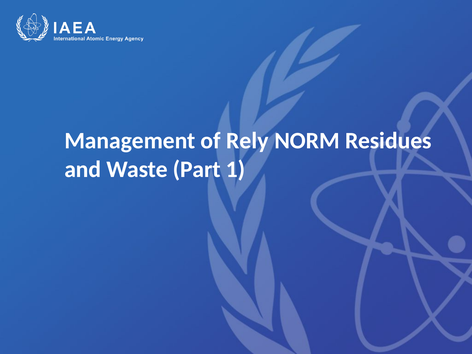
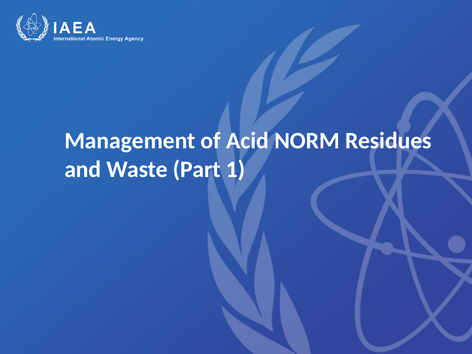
Rely: Rely -> Acid
